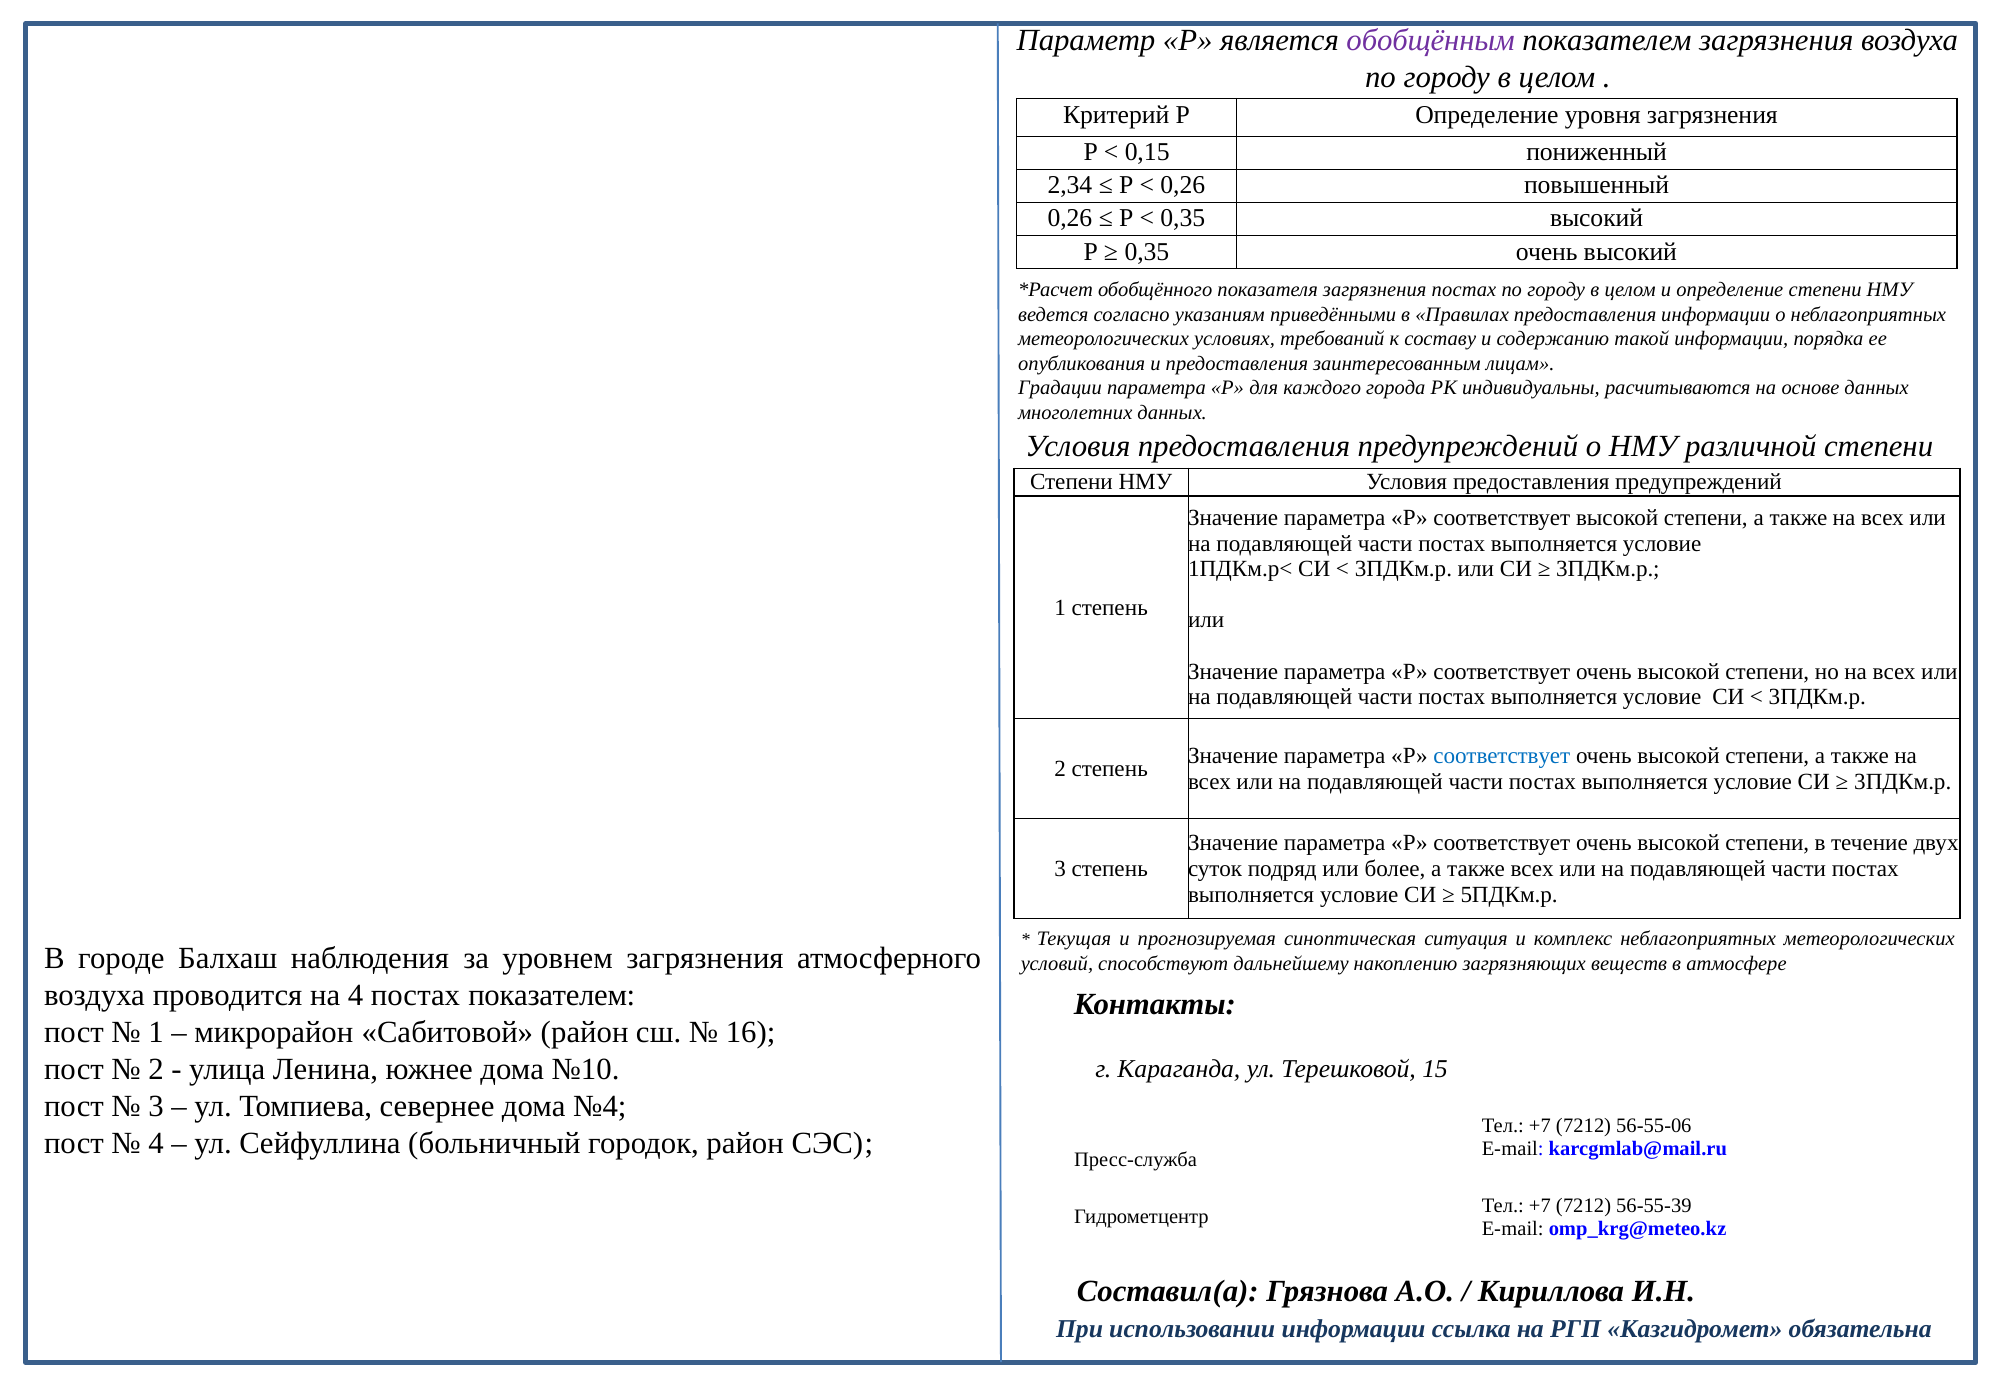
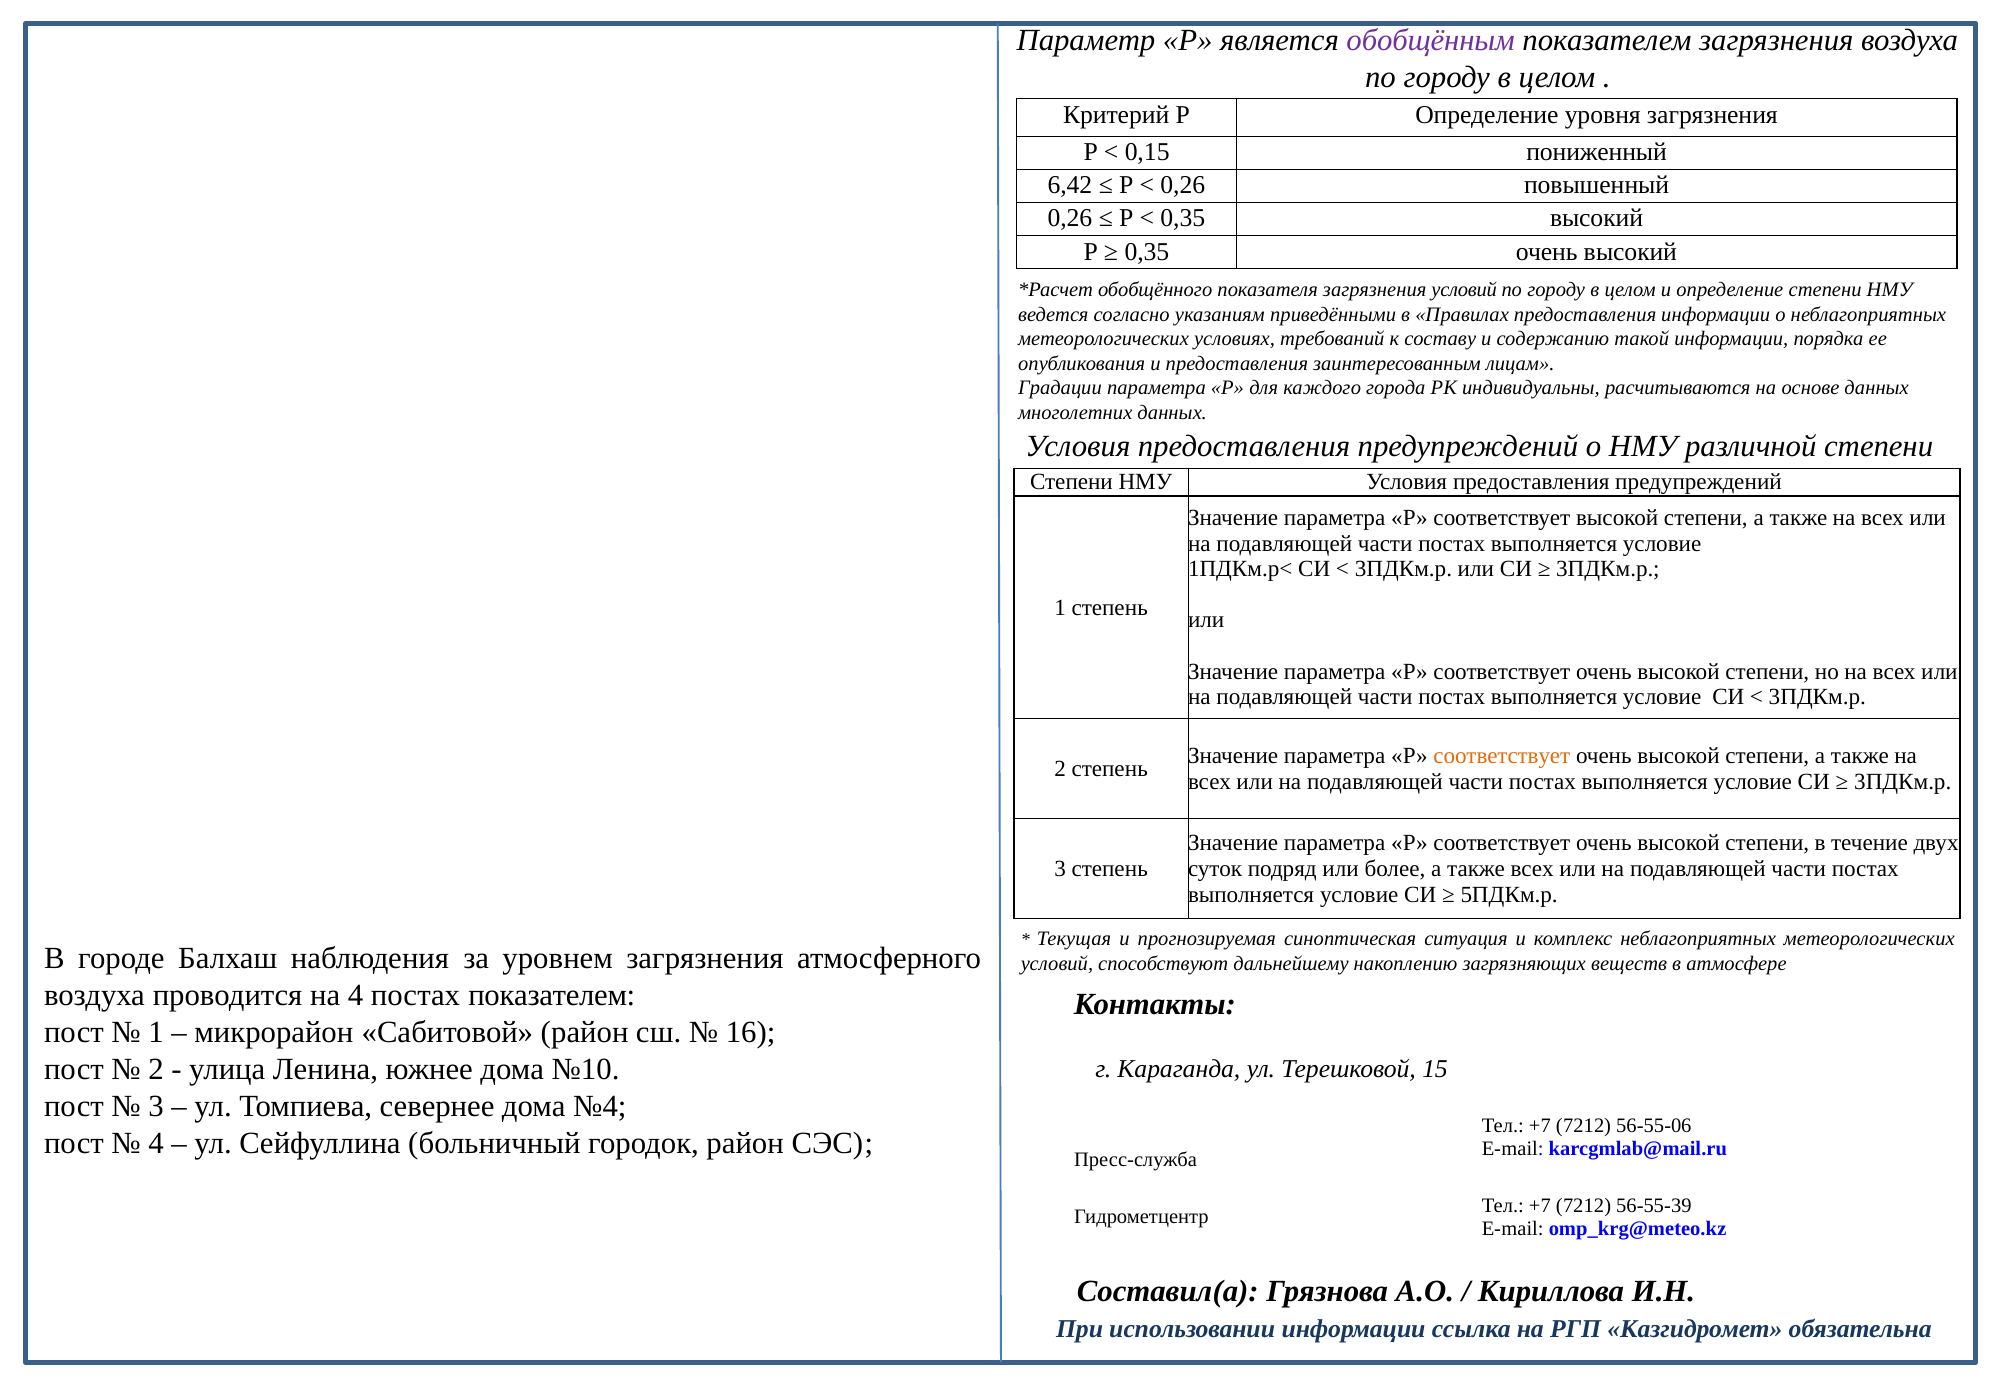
2,34: 2,34 -> 6,42
загрязнения постах: постах -> условий
соответствует at (1502, 756) colour: blue -> orange
